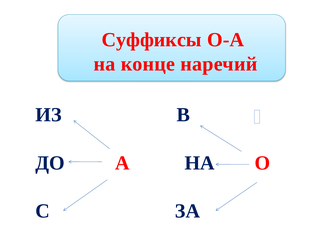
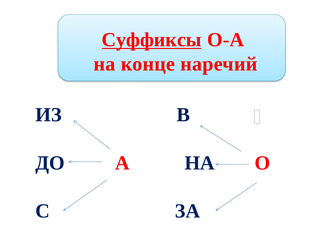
Суффиксы underline: none -> present
